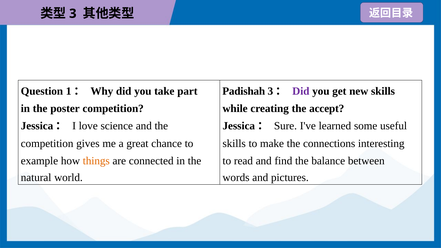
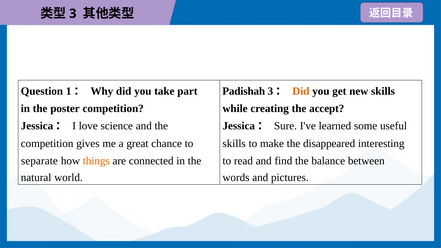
Did at (301, 91) colour: purple -> orange
connections: connections -> disappeared
example: example -> separate
